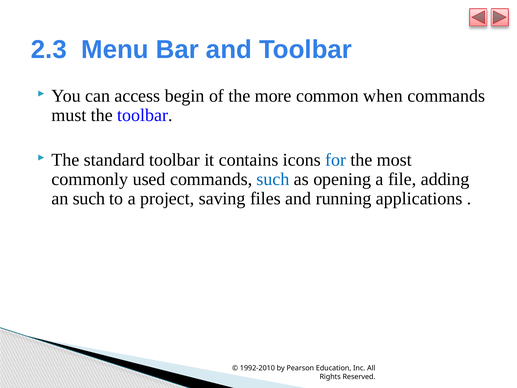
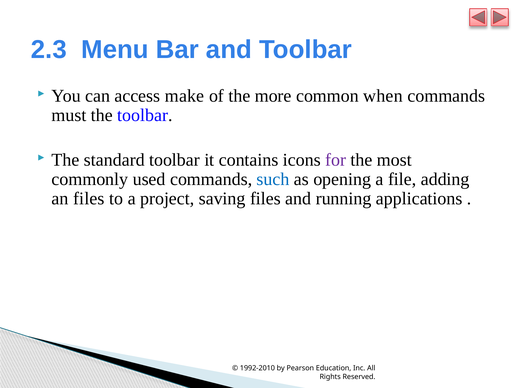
begin: begin -> make
for colour: blue -> purple
an such: such -> files
